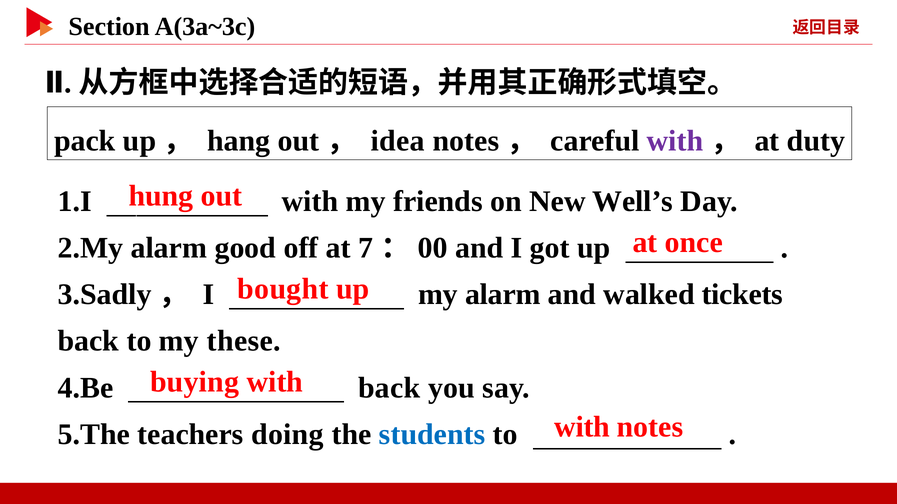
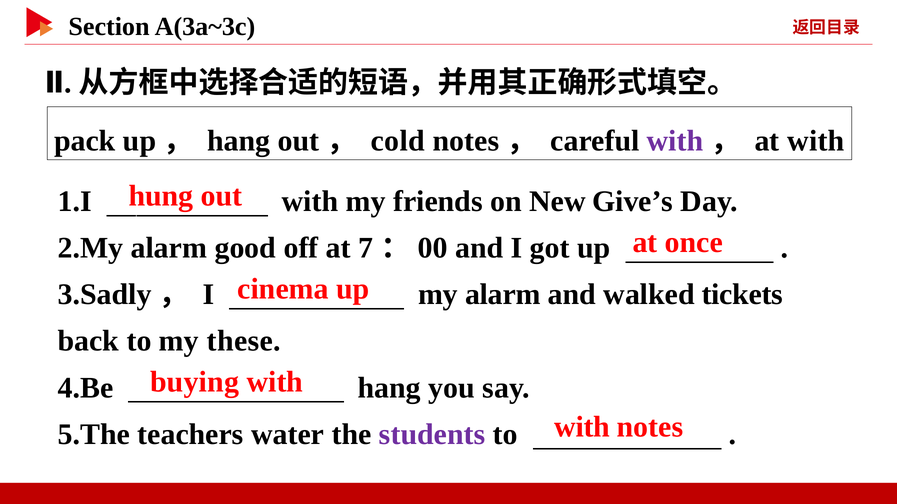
idea: idea -> cold
at duty: duty -> with
Well’s: Well’s -> Give’s
bought: bought -> cinema
4.Be back: back -> hang
doing: doing -> water
students colour: blue -> purple
